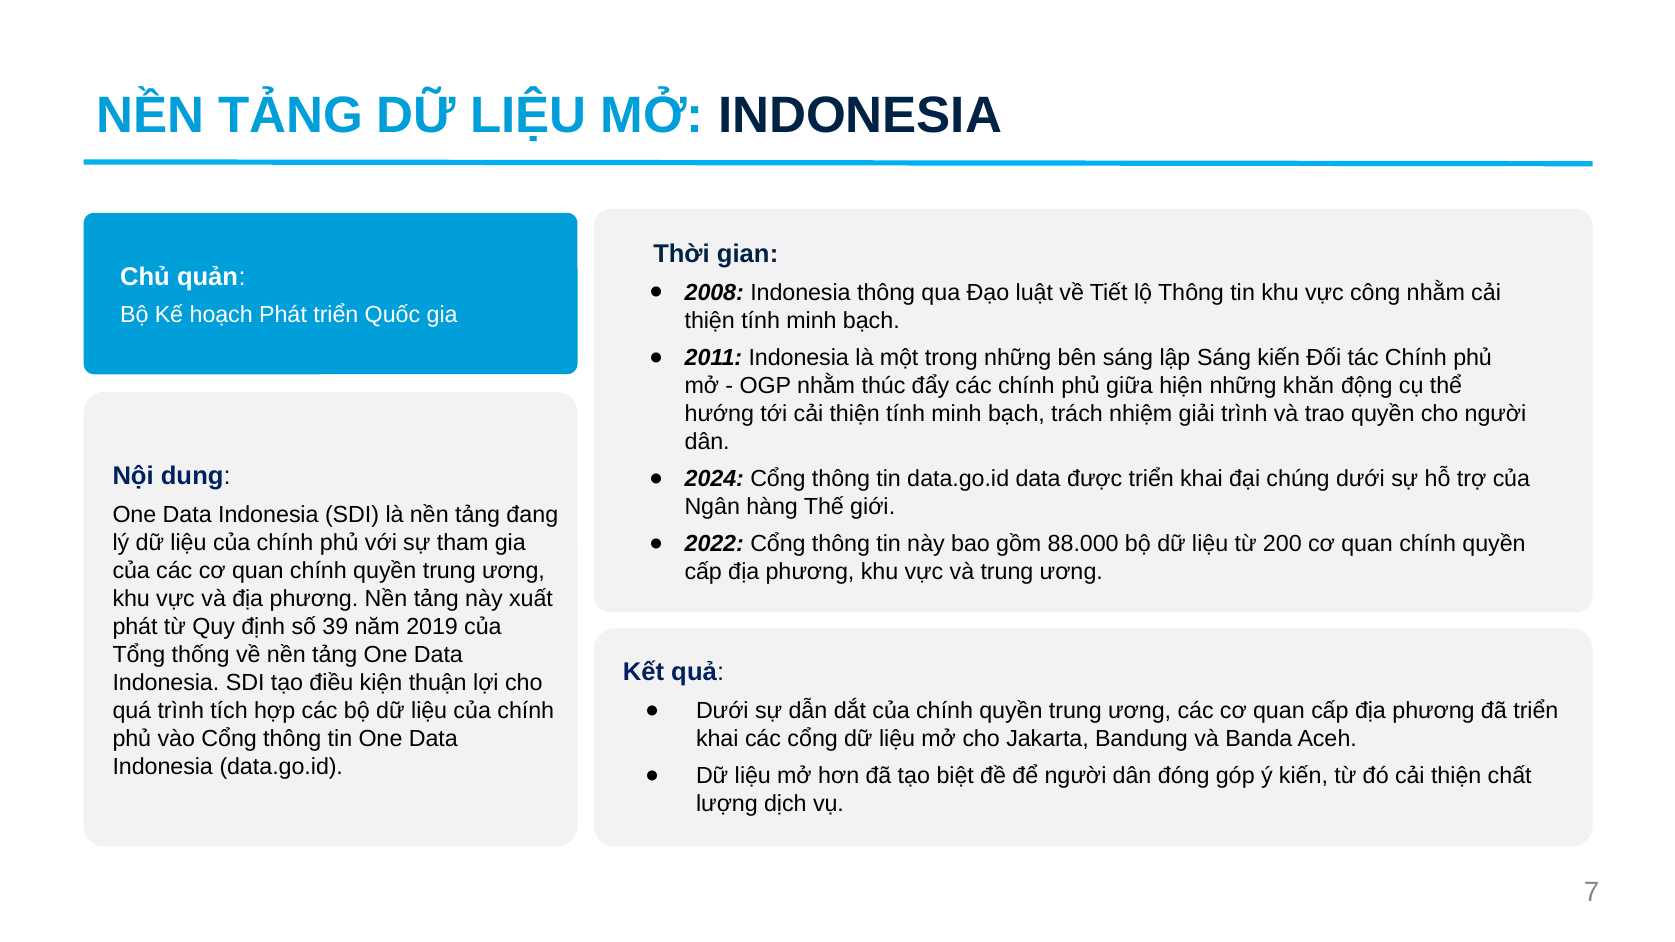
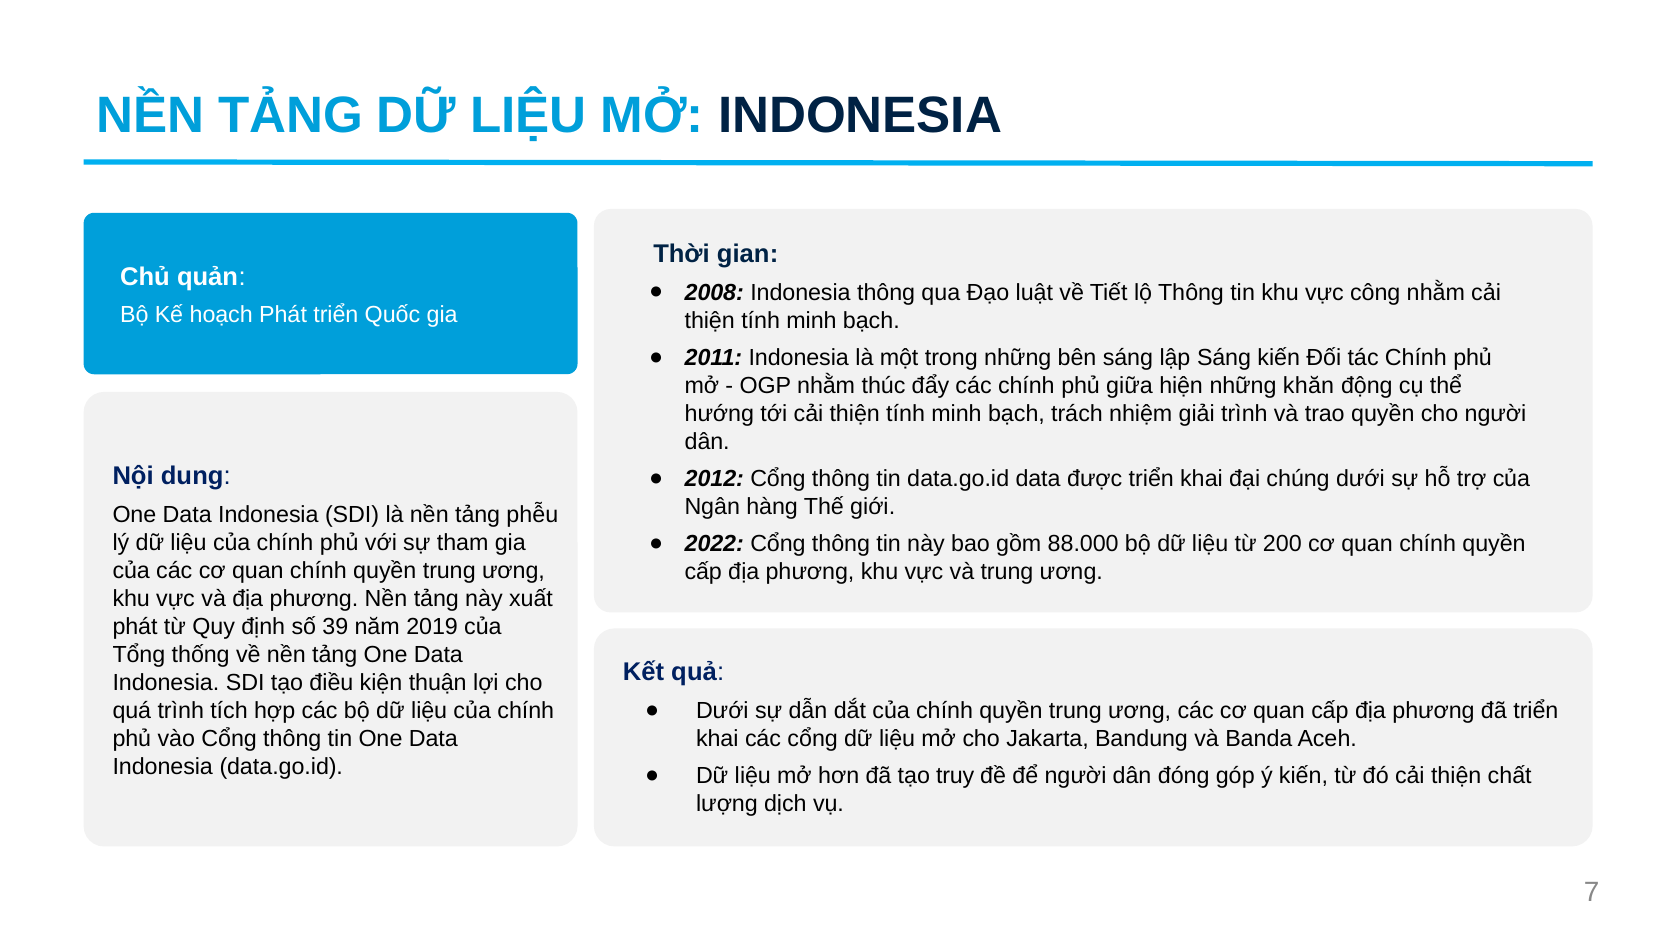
2024: 2024 -> 2012
đang: đang -> phễu
biệt: biệt -> truy
